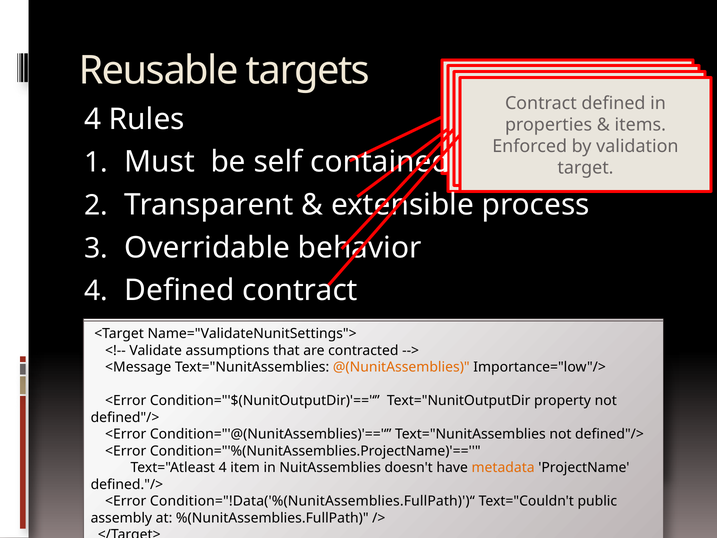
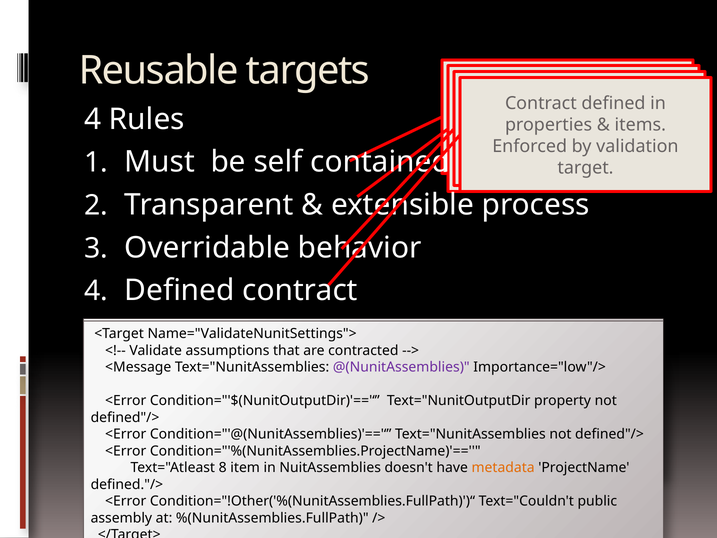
@(NunitAssemblies colour: orange -> purple
4 at (223, 468): 4 -> 8
Condition="!Data('%(NunitAssemblies.FullPath)')“: Condition="!Data('%(NunitAssemblies.FullPath)')“ -> Condition="!Other('%(NunitAssemblies.FullPath)')“
